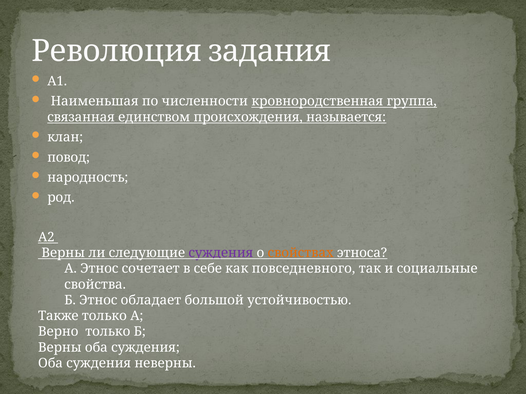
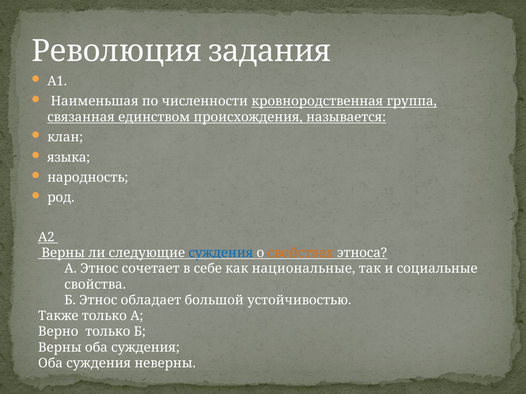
повод: повод -> языка
суждения at (221, 253) colour: purple -> blue
повседневного: повседневного -> национальные
